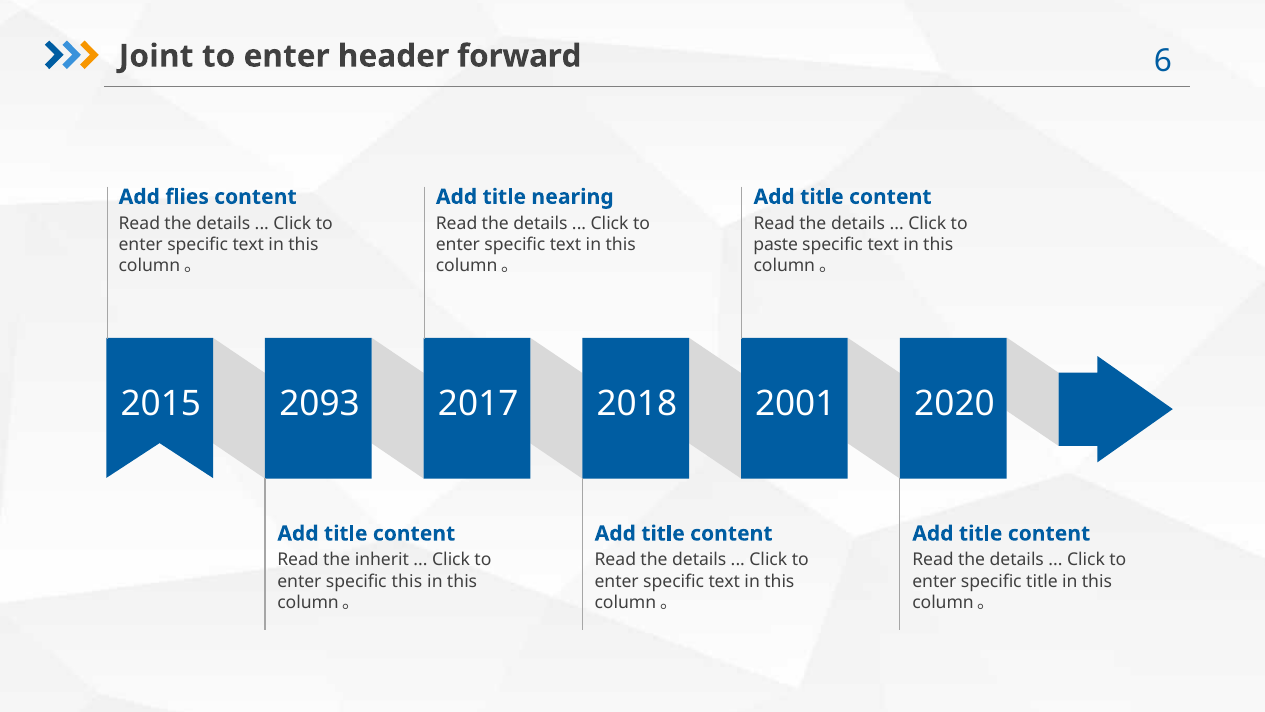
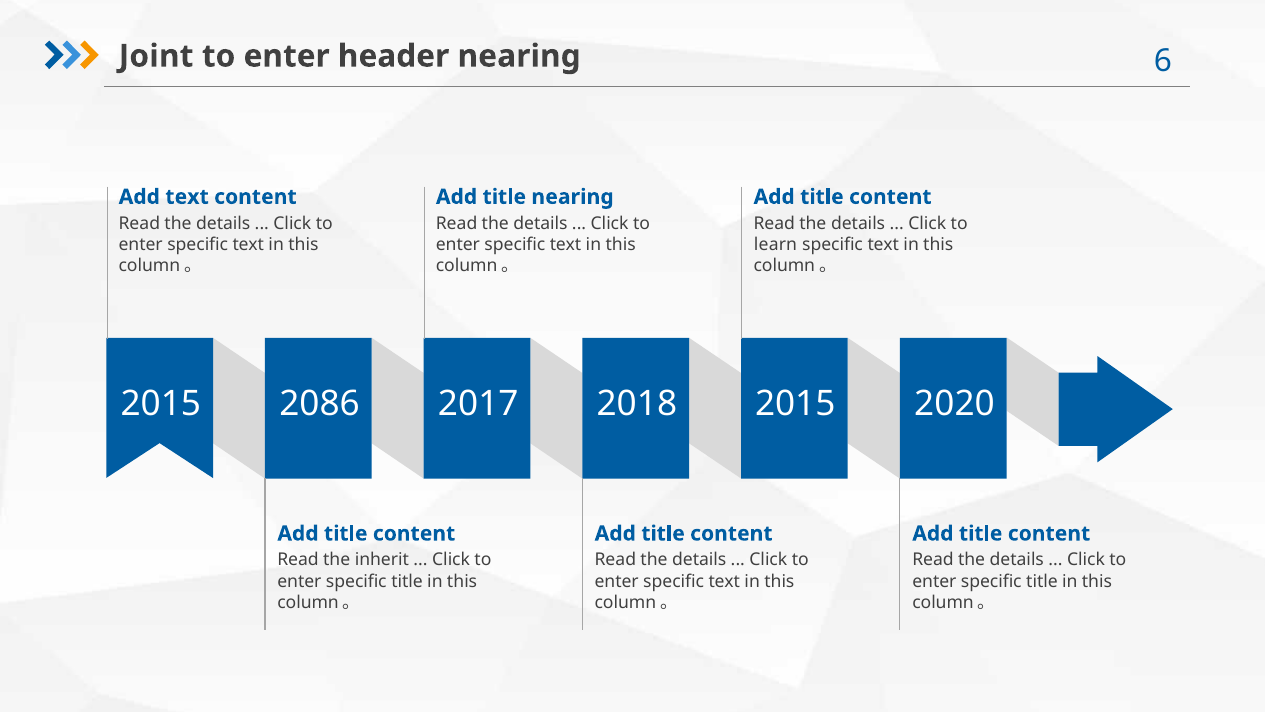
header forward: forward -> nearing
Add flies: flies -> text
paste: paste -> learn
2093: 2093 -> 2086
2018 2001: 2001 -> 2015
this at (407, 581): this -> title
